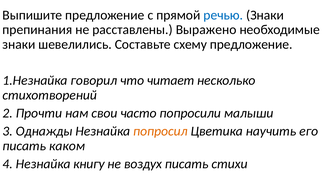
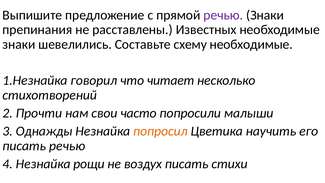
речью at (223, 15) colour: blue -> purple
Выражено: Выражено -> Известных
схему предложение: предложение -> необходимые
писать каком: каком -> речью
книгу: книгу -> рощи
